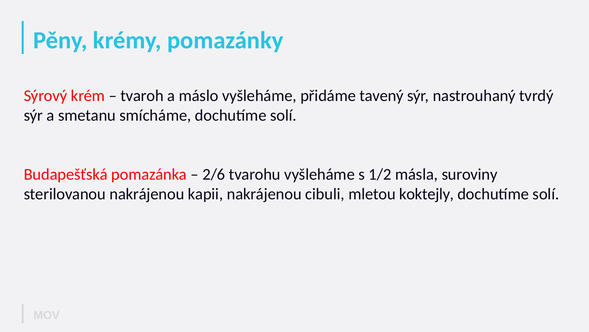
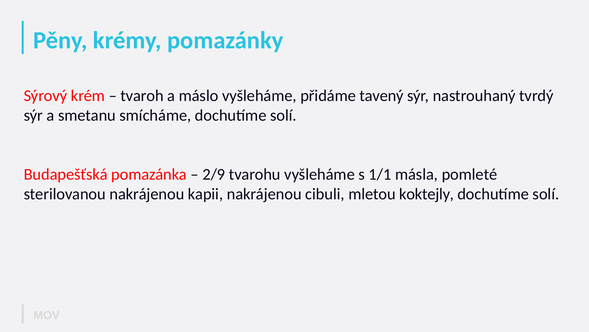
2/6: 2/6 -> 2/9
1/2: 1/2 -> 1/1
suroviny: suroviny -> pomleté
